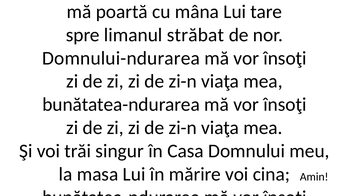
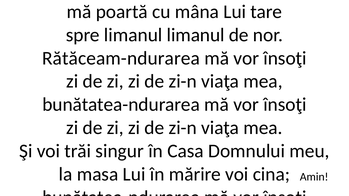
limanul străbat: străbat -> limanul
Domnului-ndurarea: Domnului-ndurarea -> Rătăceam-ndurarea
